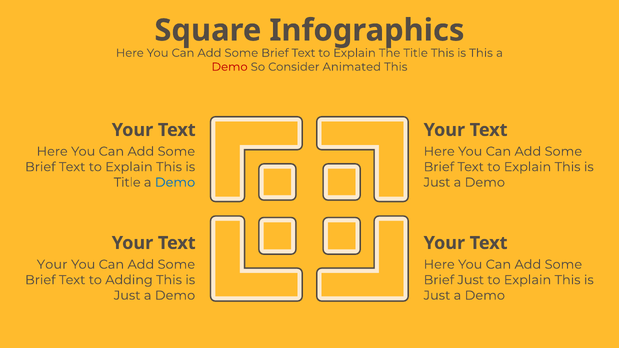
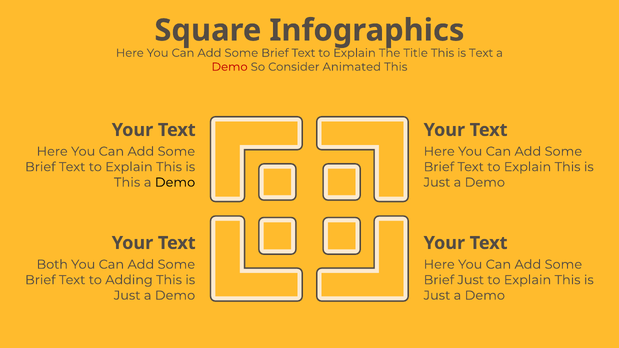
This at (481, 53): This -> Text
Title at (127, 182): Title -> This
Demo at (175, 182) colour: blue -> black
Your at (52, 265): Your -> Both
